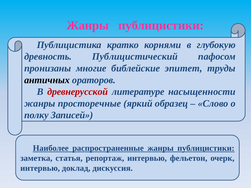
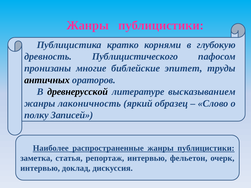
Публицистический: Публицистический -> Публицистического
древнерусской colour: red -> black
насыщенности: насыщенности -> высказыванием
просторечные: просторечные -> лаконичность
